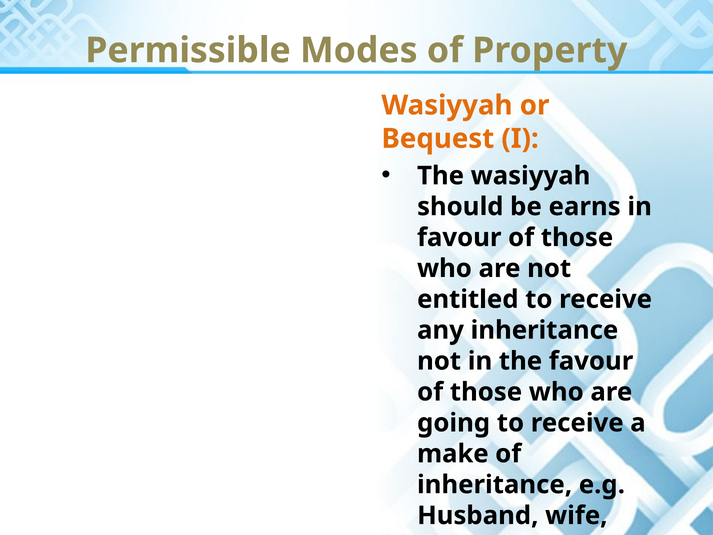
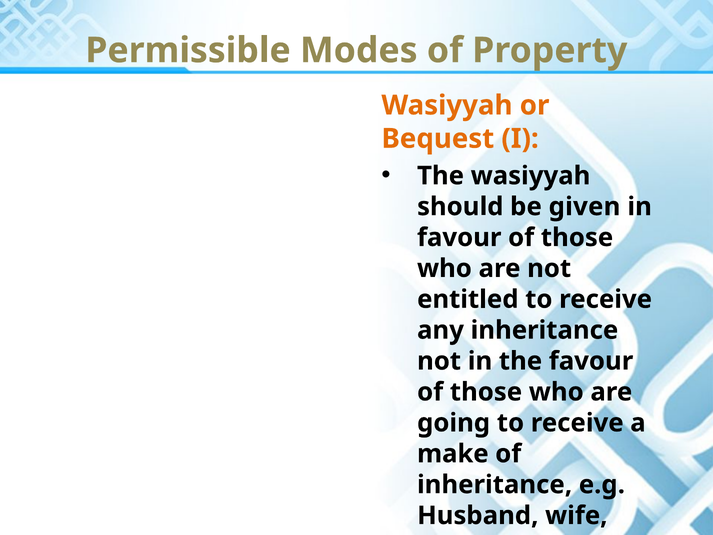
earns: earns -> given
